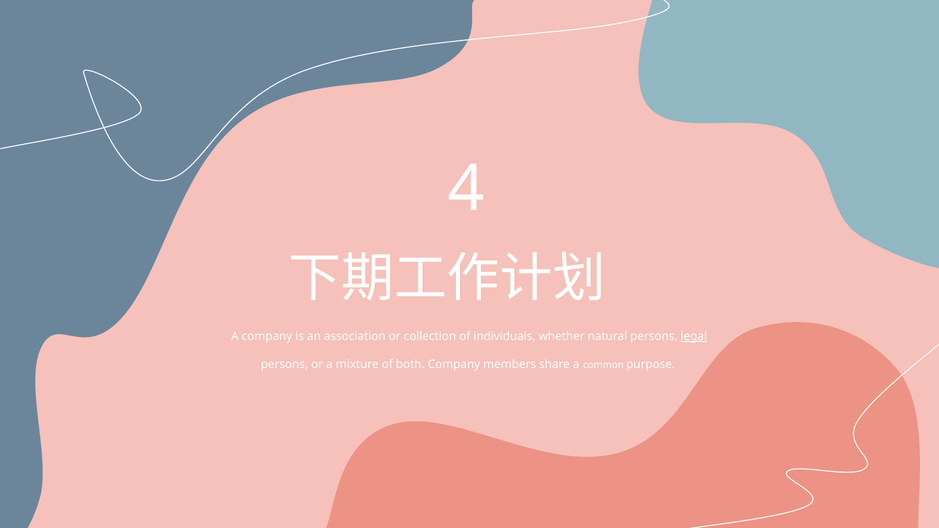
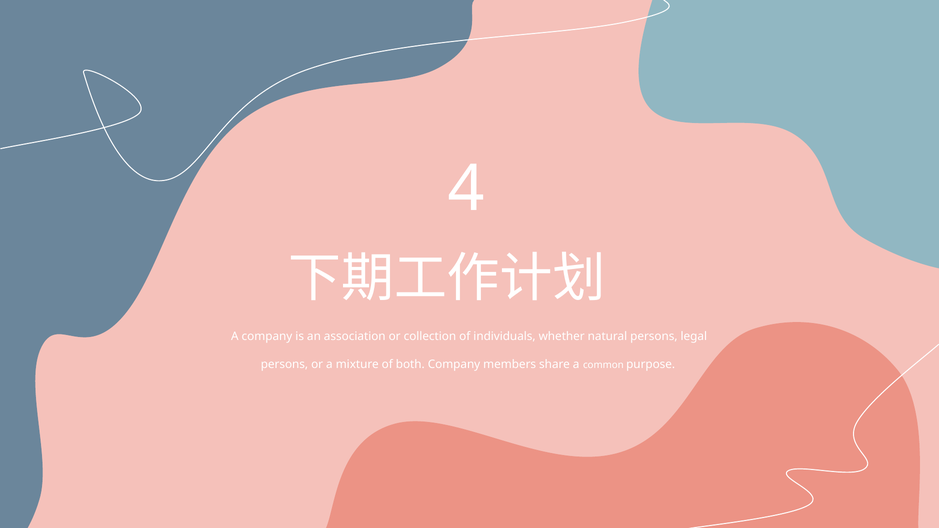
legal underline: present -> none
